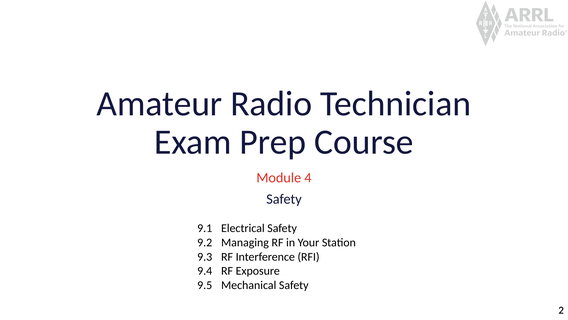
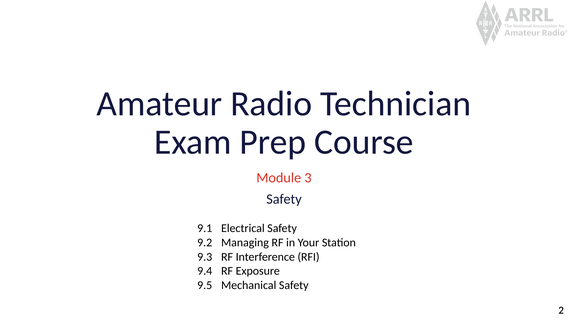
4: 4 -> 3
